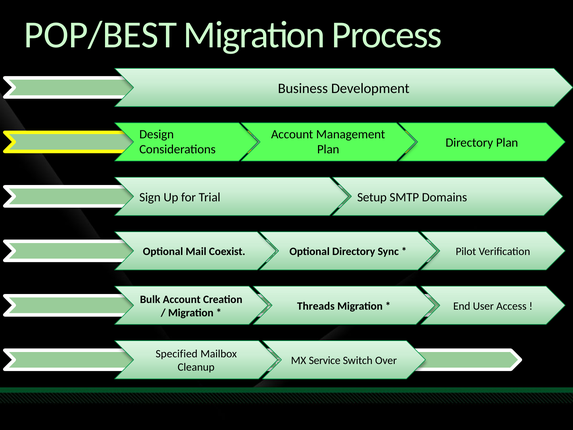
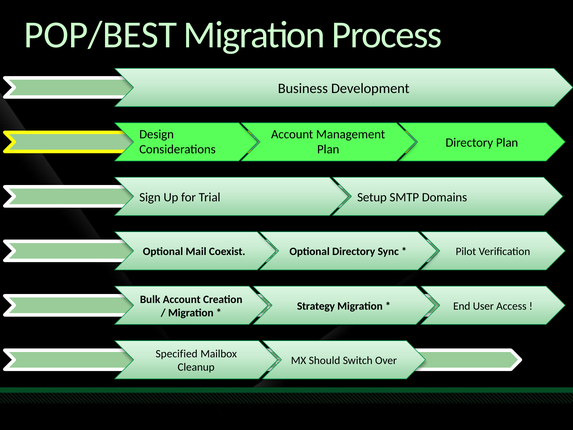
Threads: Threads -> Strategy
Service: Service -> Should
